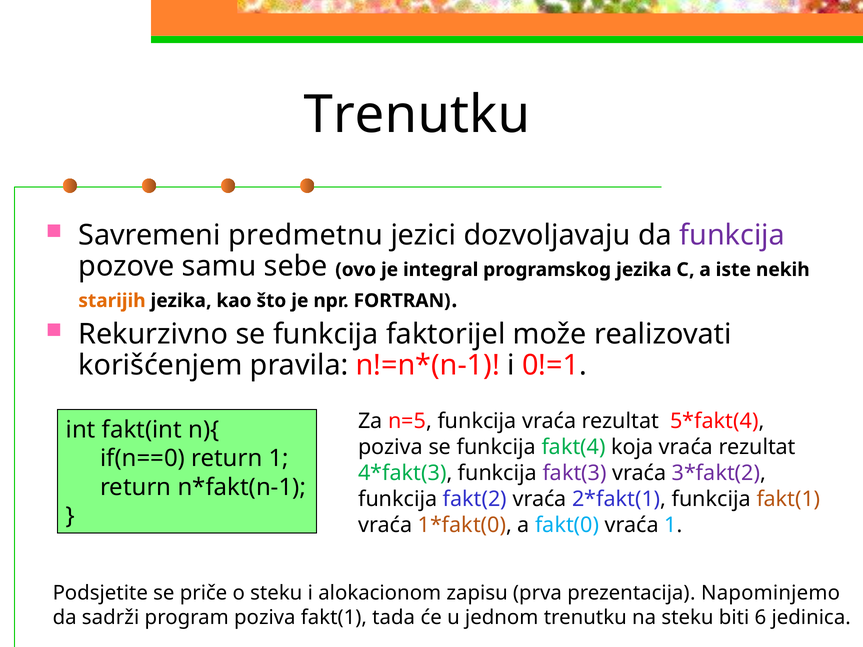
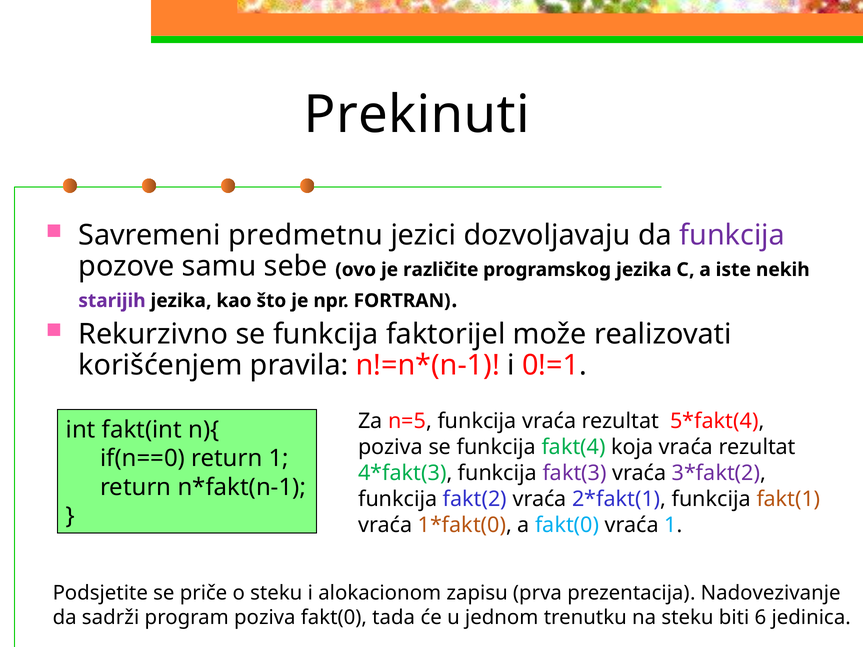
Trenutku at (417, 115): Trenutku -> Prekinuti
integral: integral -> različite
starijih colour: orange -> purple
Napominjemo: Napominjemo -> Nadovezivanje
poziva fakt(1: fakt(1 -> fakt(0
